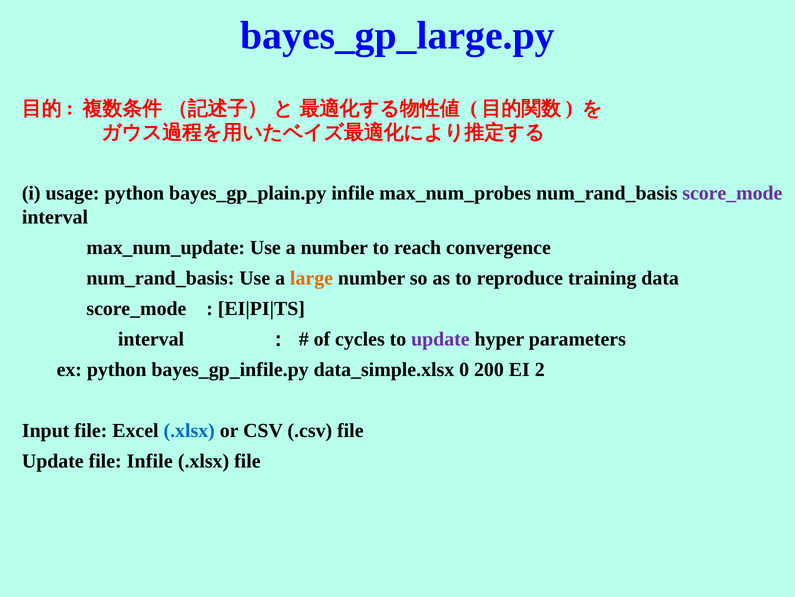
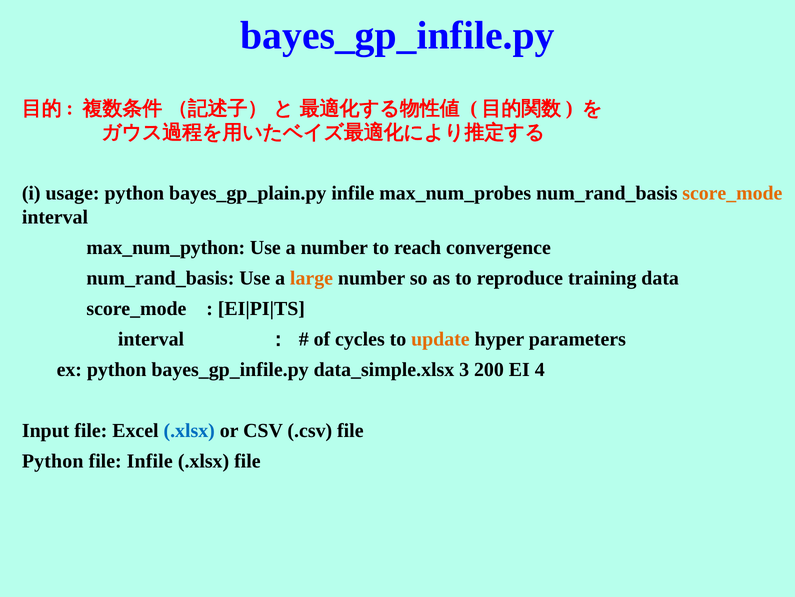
bayes_gp_large.py at (397, 35): bayes_gp_large.py -> bayes_gp_infile.py
score_mode at (732, 193) colour: purple -> orange
max_num_update: max_num_update -> max_num_python
update at (440, 339) colour: purple -> orange
0: 0 -> 3
2: 2 -> 4
Update at (53, 461): Update -> Python
